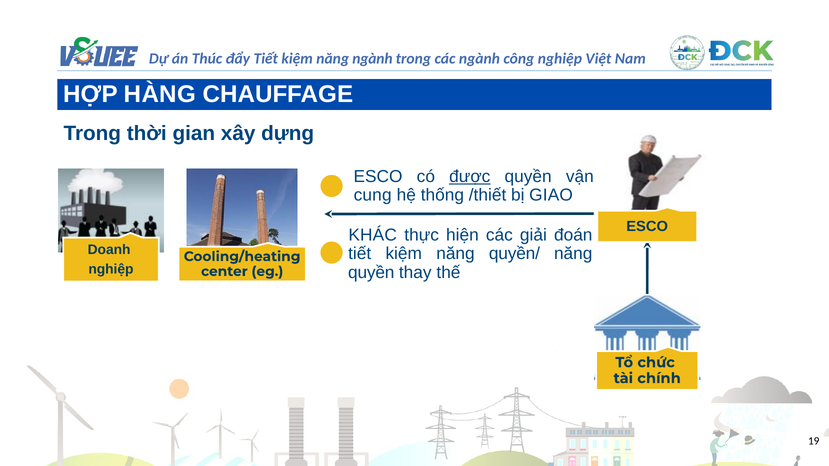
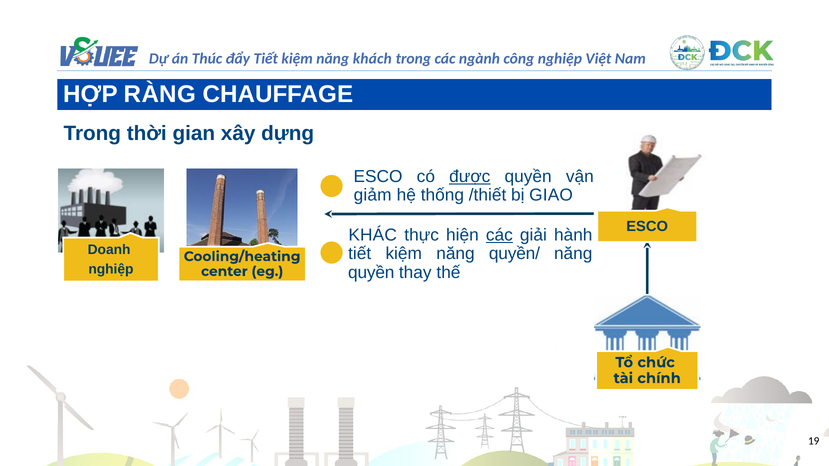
năng ngành: ngành -> khách
HÀNG: HÀNG -> RÀNG
cung: cung -> giảm
các at (499, 235) underline: none -> present
đoán: đoán -> hành
